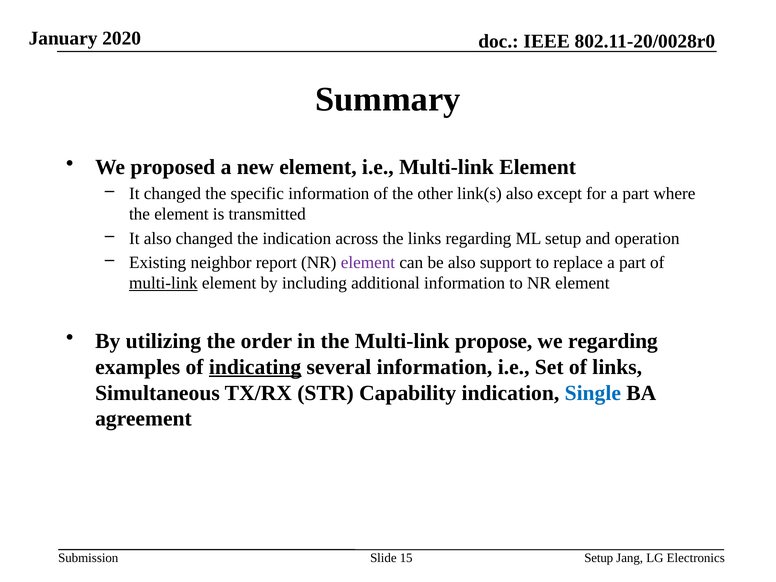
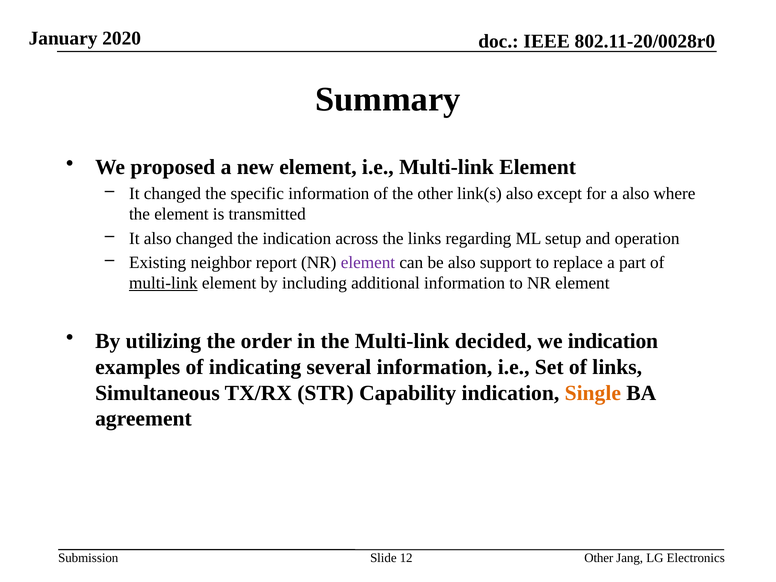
for a part: part -> also
propose: propose -> decided
we regarding: regarding -> indication
indicating underline: present -> none
Single colour: blue -> orange
15: 15 -> 12
Setup at (599, 558): Setup -> Other
